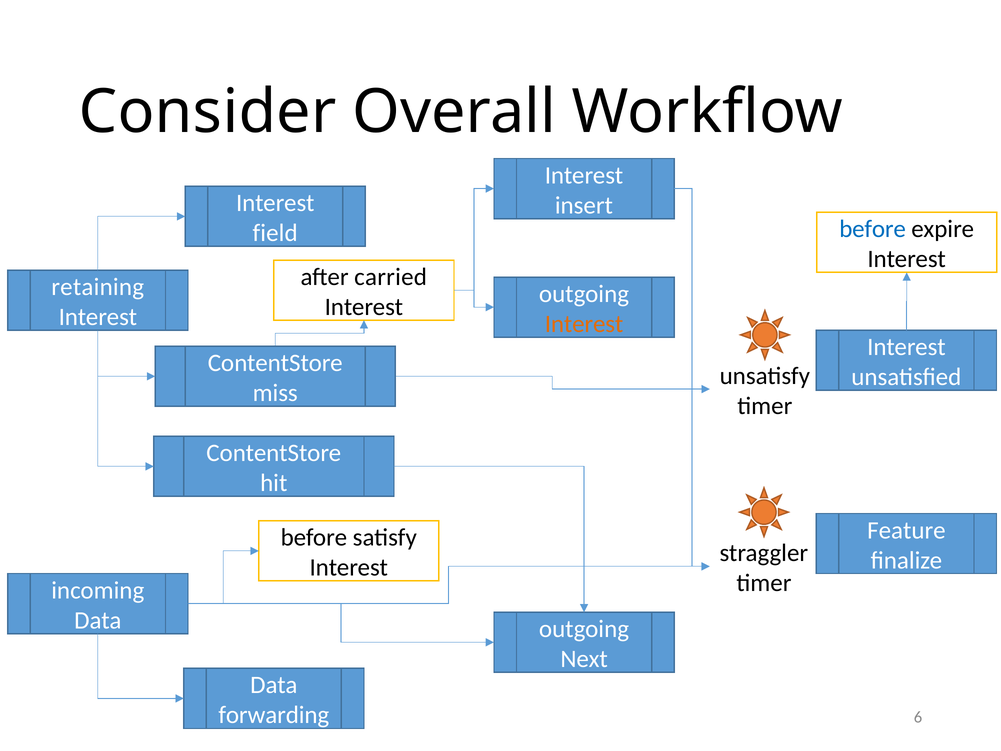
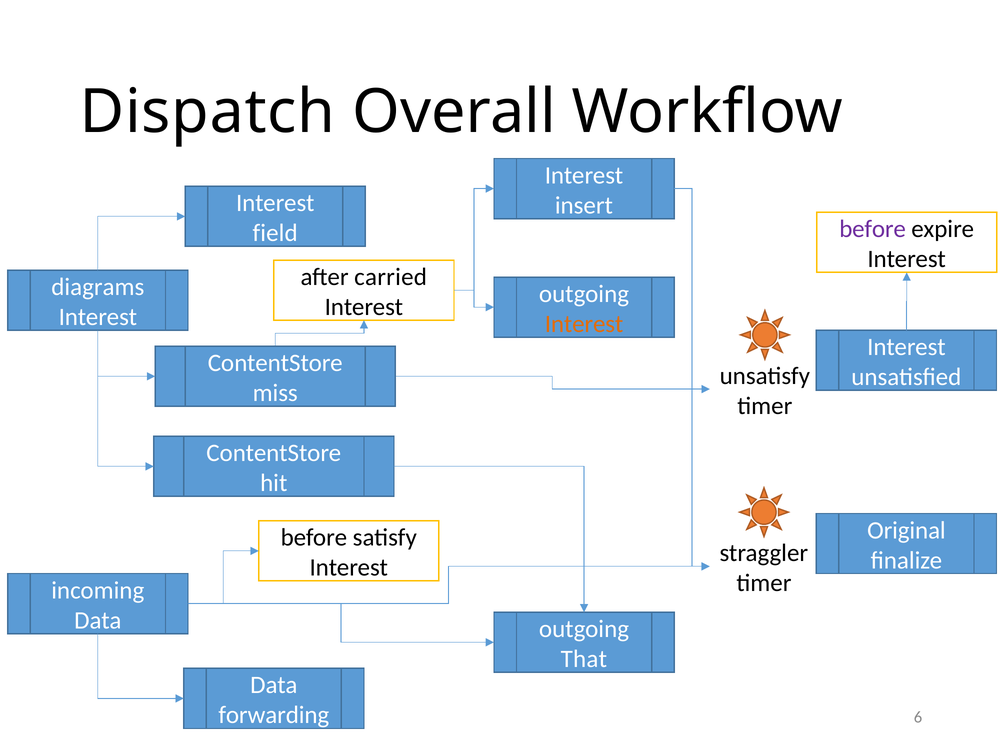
Consider: Consider -> Dispatch
before at (873, 229) colour: blue -> purple
retaining: retaining -> diagrams
Feature: Feature -> Original
Next: Next -> That
